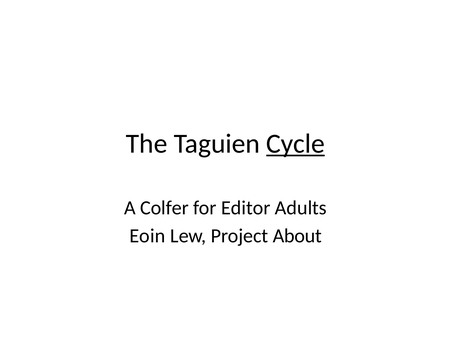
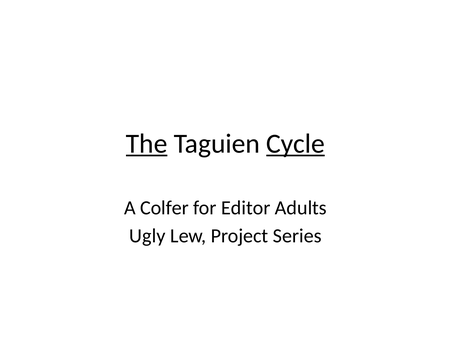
The underline: none -> present
Eoin: Eoin -> Ugly
About: About -> Series
